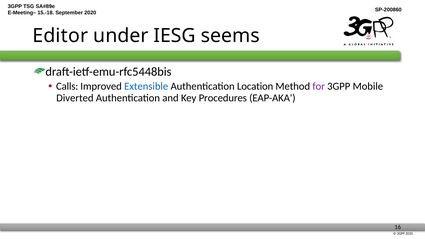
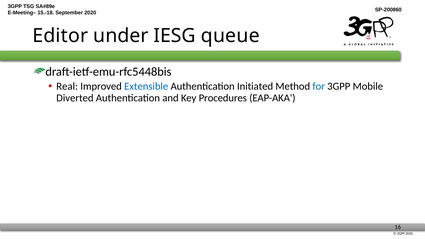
seems: seems -> queue
Calls: Calls -> Real
Location: Location -> Initiated
for colour: purple -> blue
